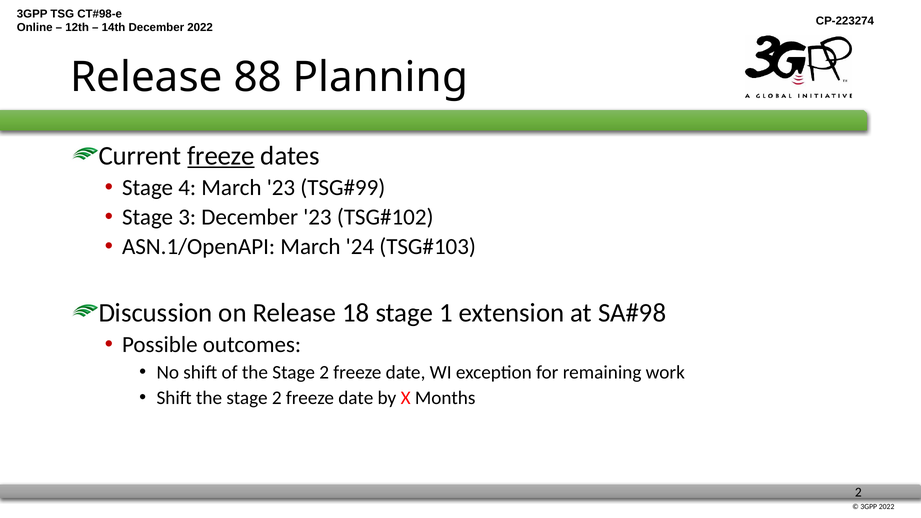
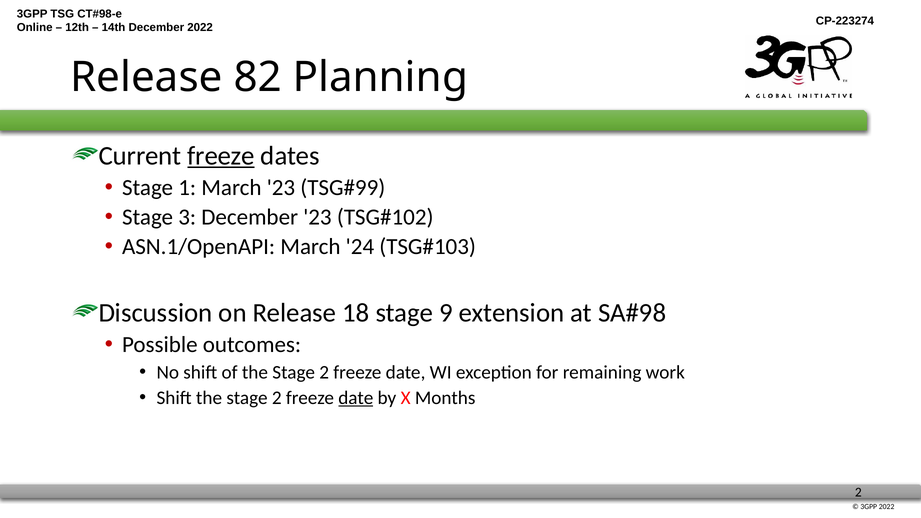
88: 88 -> 82
4: 4 -> 1
1: 1 -> 9
date at (356, 398) underline: none -> present
